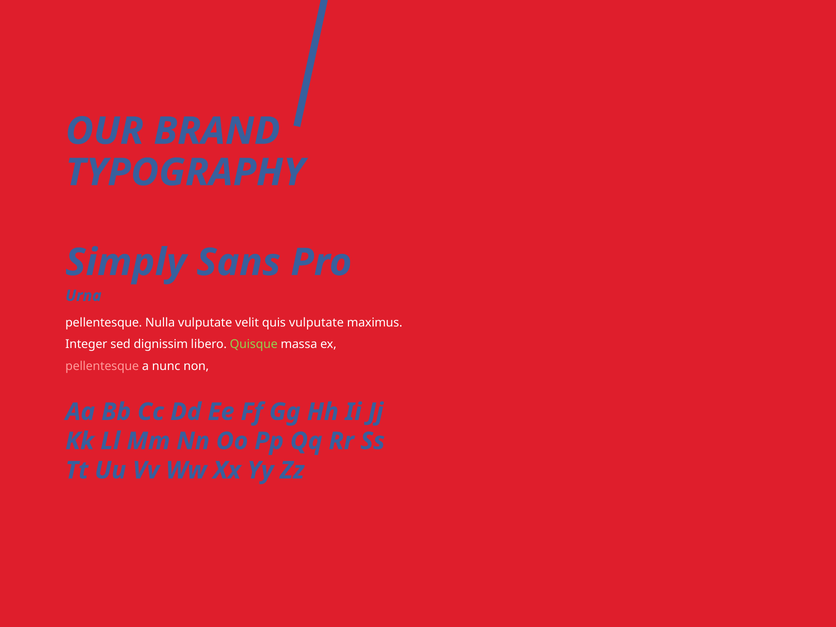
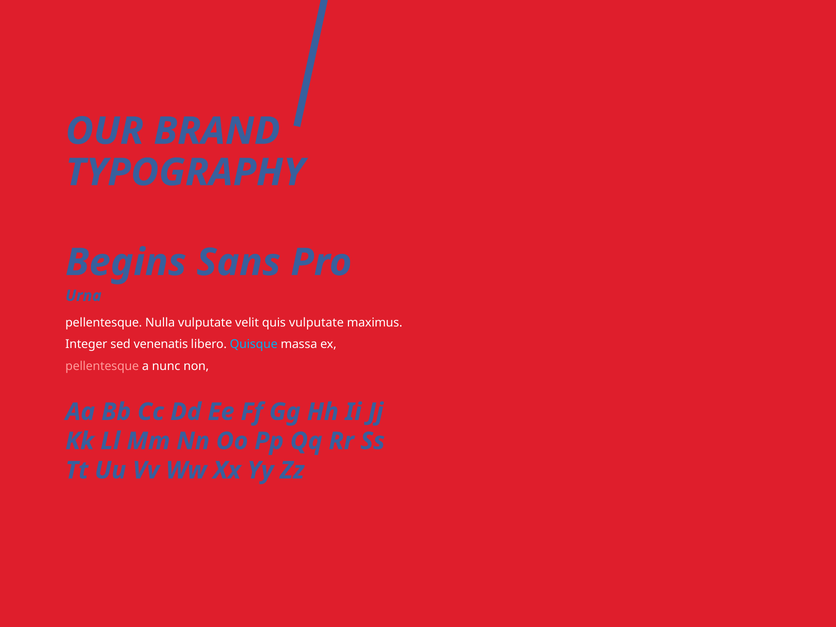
Simply: Simply -> Begins
dignissim: dignissim -> venenatis
Quisque colour: light green -> light blue
